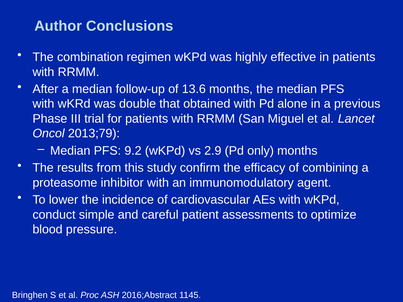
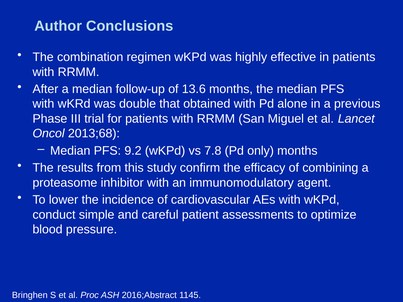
2013;79: 2013;79 -> 2013;68
2.9: 2.9 -> 7.8
